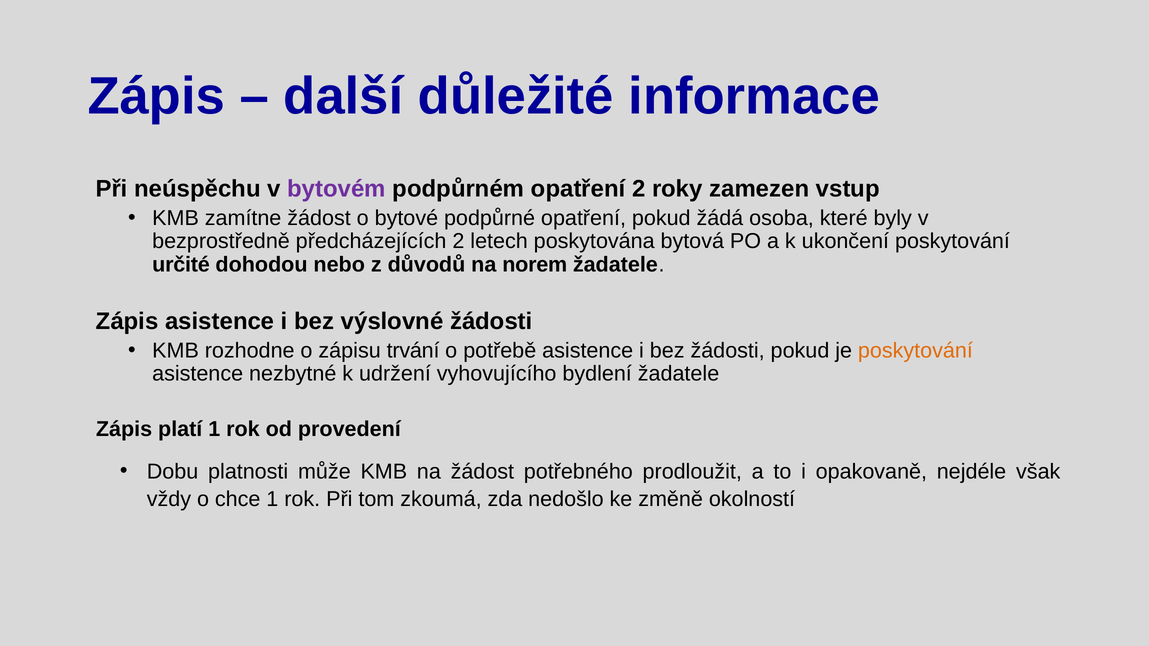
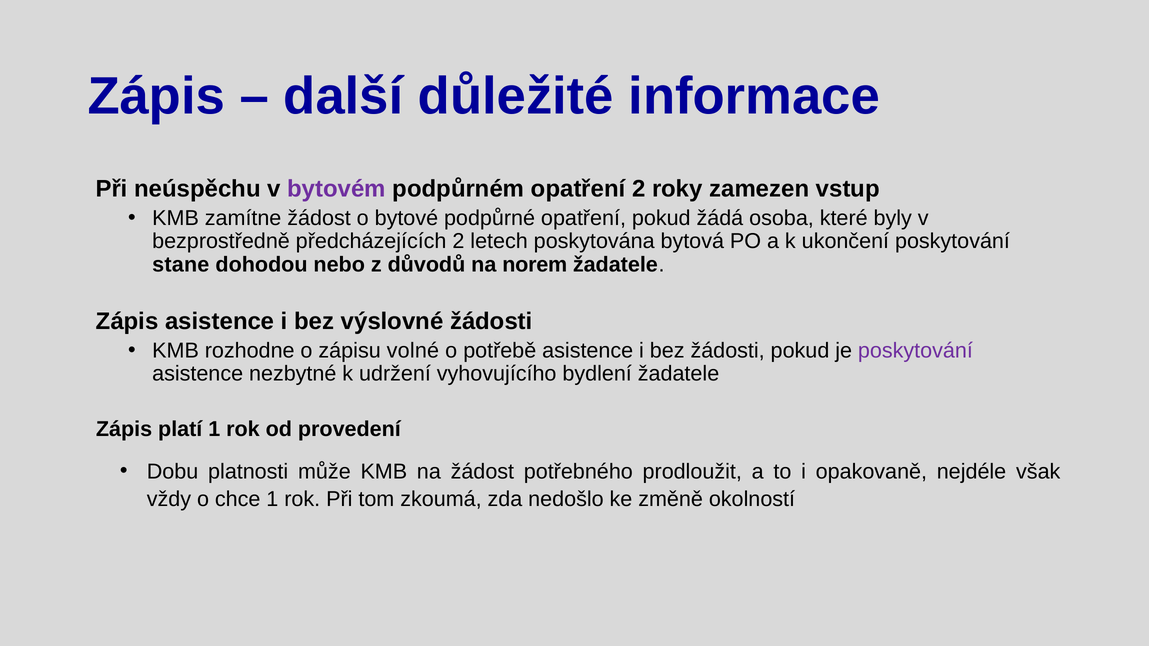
určité: určité -> stane
trvání: trvání -> volné
poskytování at (915, 351) colour: orange -> purple
